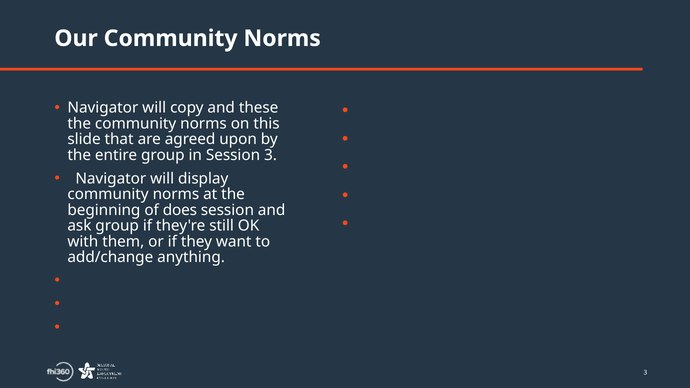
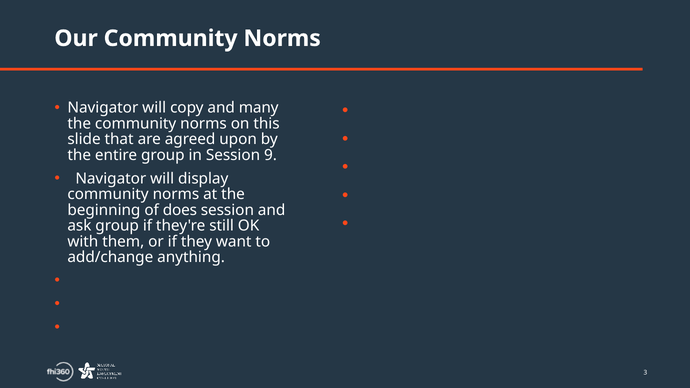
these: these -> many
Session 3: 3 -> 9
